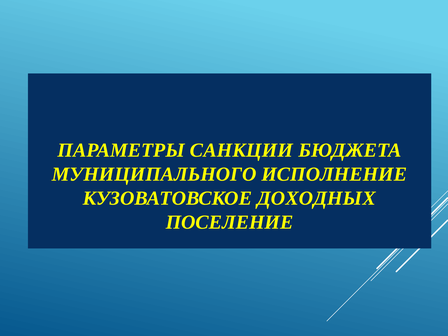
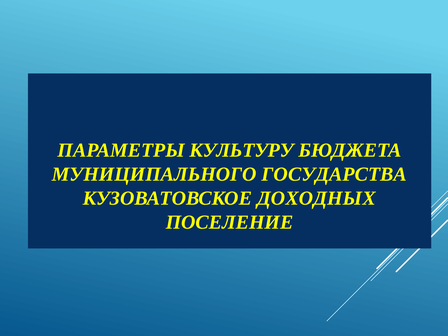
САНКЦИИ: САНКЦИИ -> КУЛЬТУРУ
ИСПОЛНЕНИЕ: ИСПОЛНЕНИЕ -> ГОСУДАРСТВА
